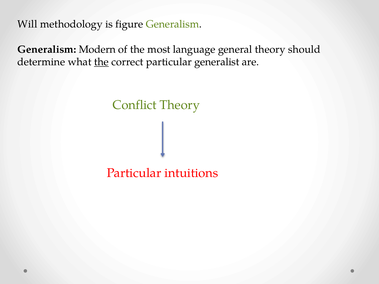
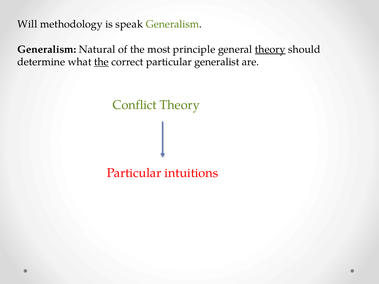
figure: figure -> speak
Modern: Modern -> Natural
language: language -> principle
theory at (270, 49) underline: none -> present
